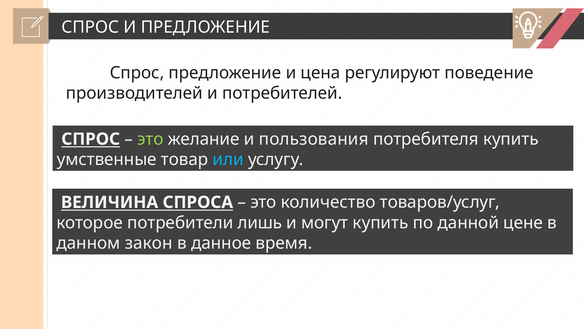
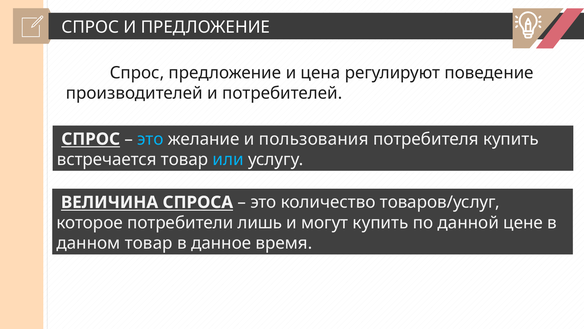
это at (150, 139) colour: light green -> light blue
умственные: умственные -> встречается
данном закон: закон -> товар
